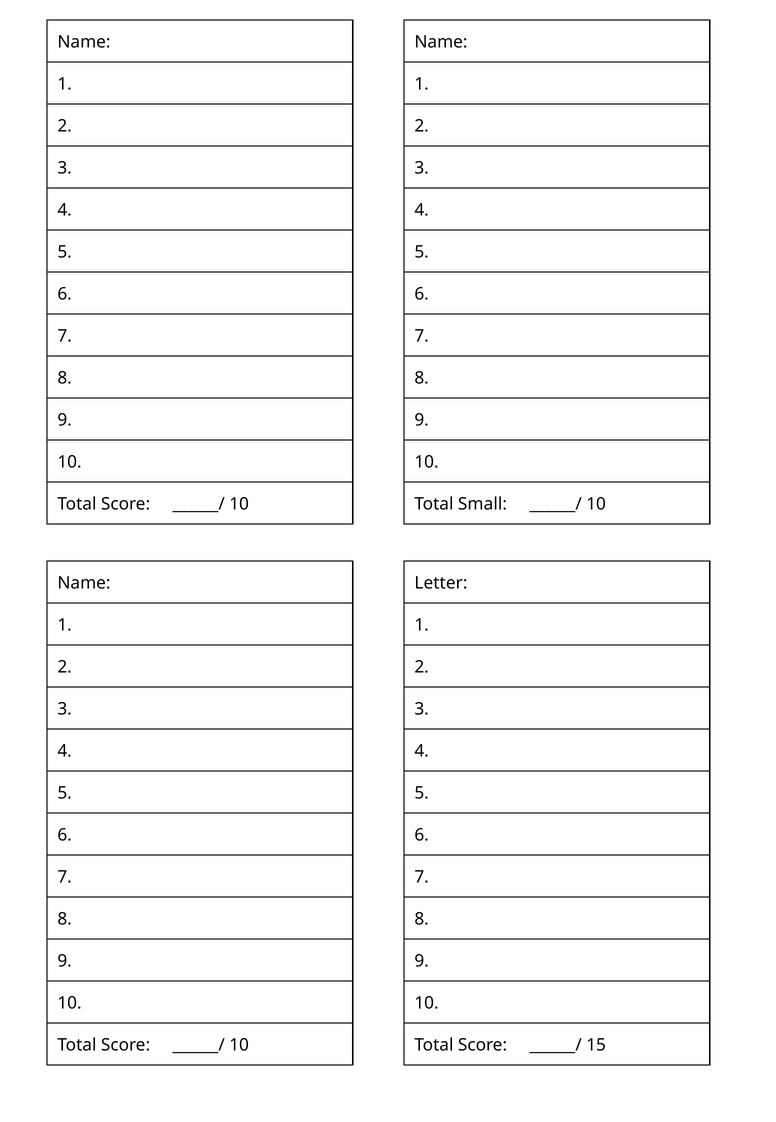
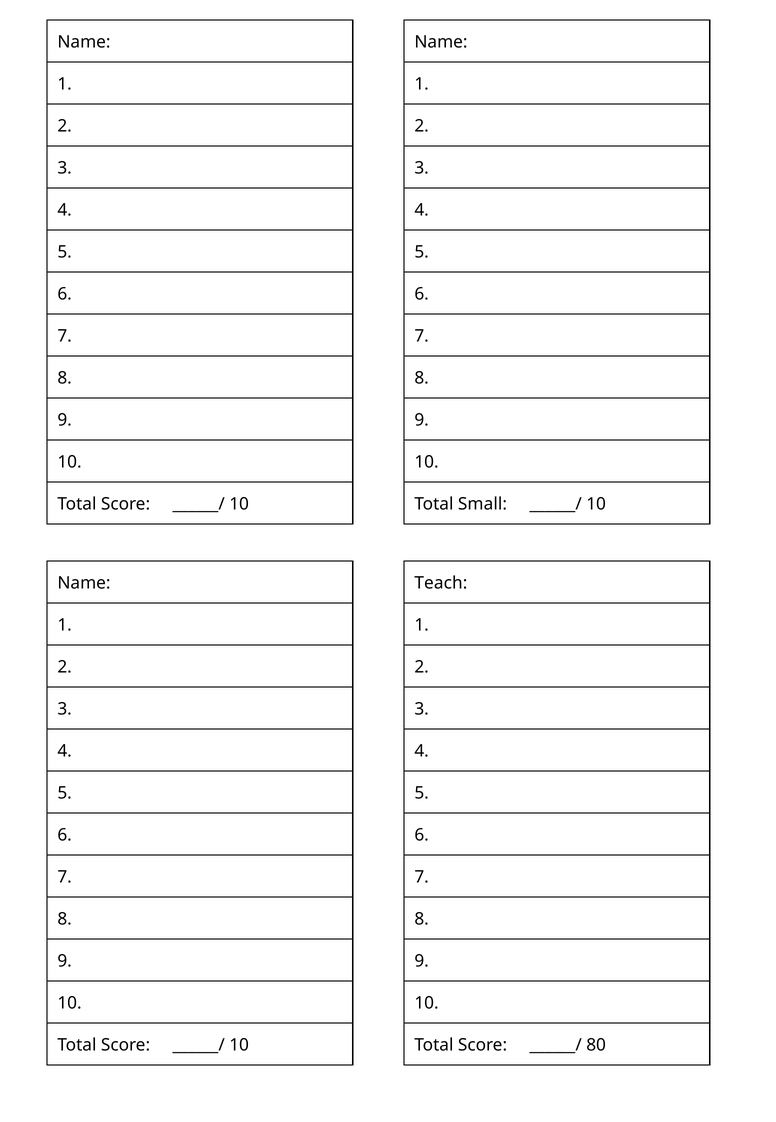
Letter: Letter -> Teach
15: 15 -> 80
